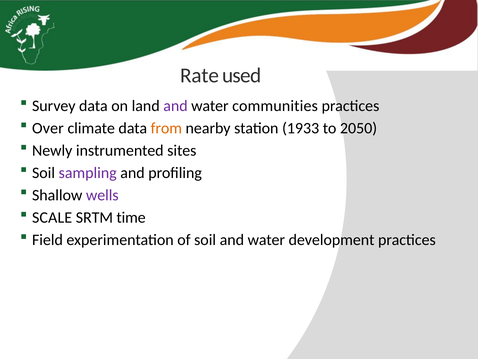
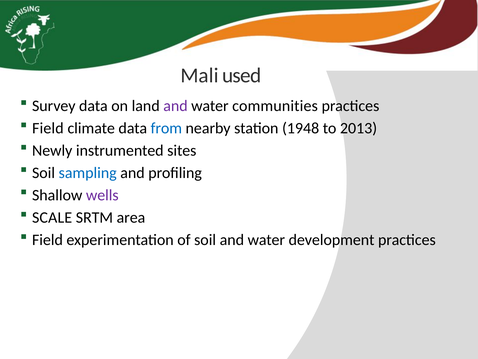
Rate: Rate -> Mali
Over at (48, 128): Over -> Field
from colour: orange -> blue
1933: 1933 -> 1948
2050: 2050 -> 2013
sampling colour: purple -> blue
time: time -> area
